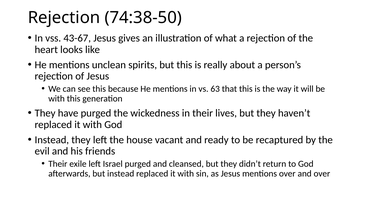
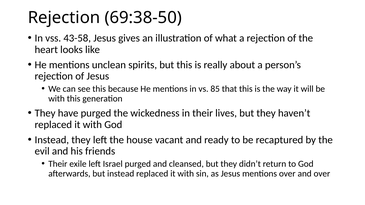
74:38-50: 74:38-50 -> 69:38-50
43-67: 43-67 -> 43-58
63: 63 -> 85
